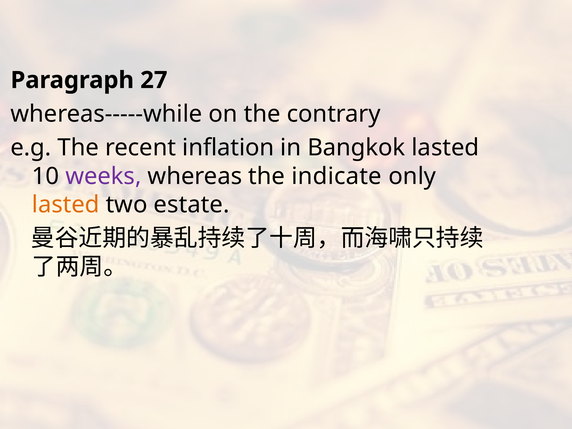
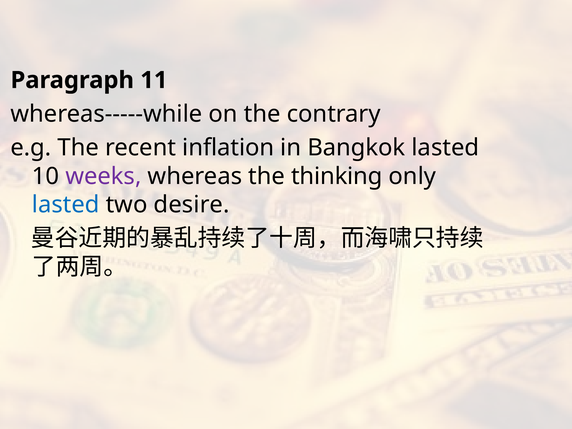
27: 27 -> 11
indicate: indicate -> thinking
lasted at (66, 205) colour: orange -> blue
estate: estate -> desire
